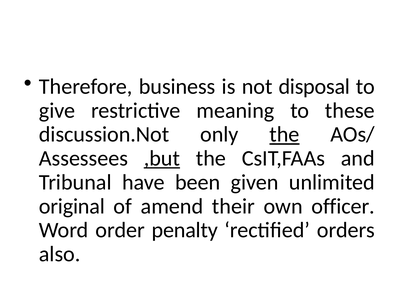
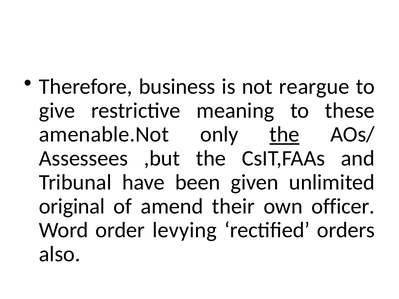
disposal: disposal -> reargue
discussion.Not: discussion.Not -> amenable.Not
,but underline: present -> none
penalty: penalty -> levying
